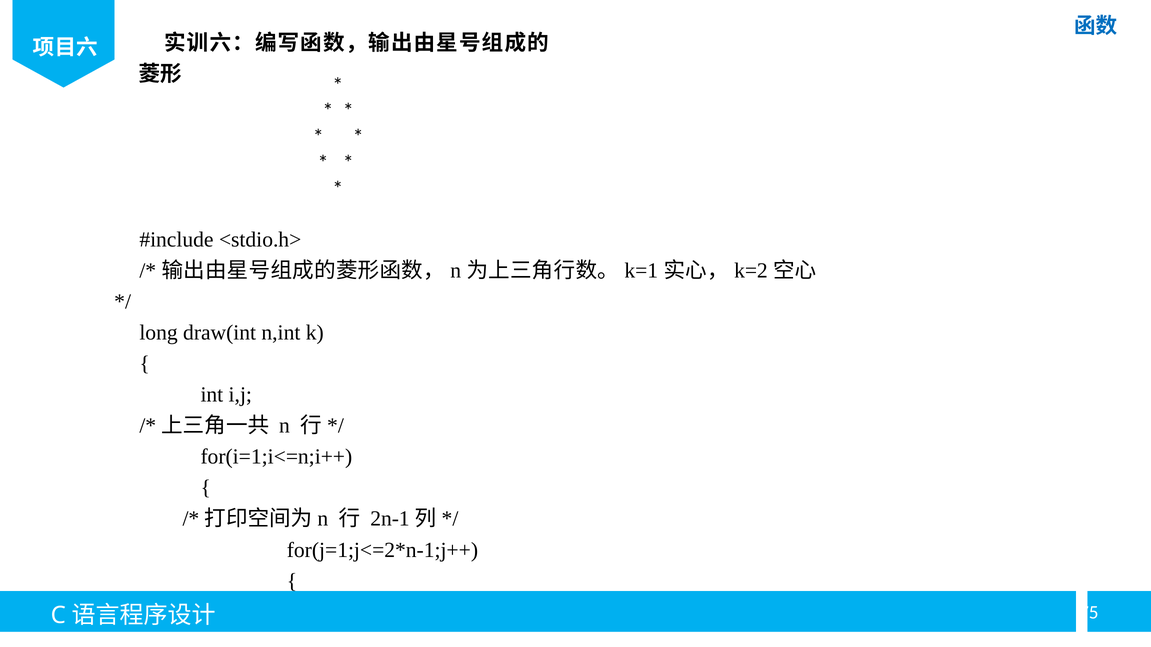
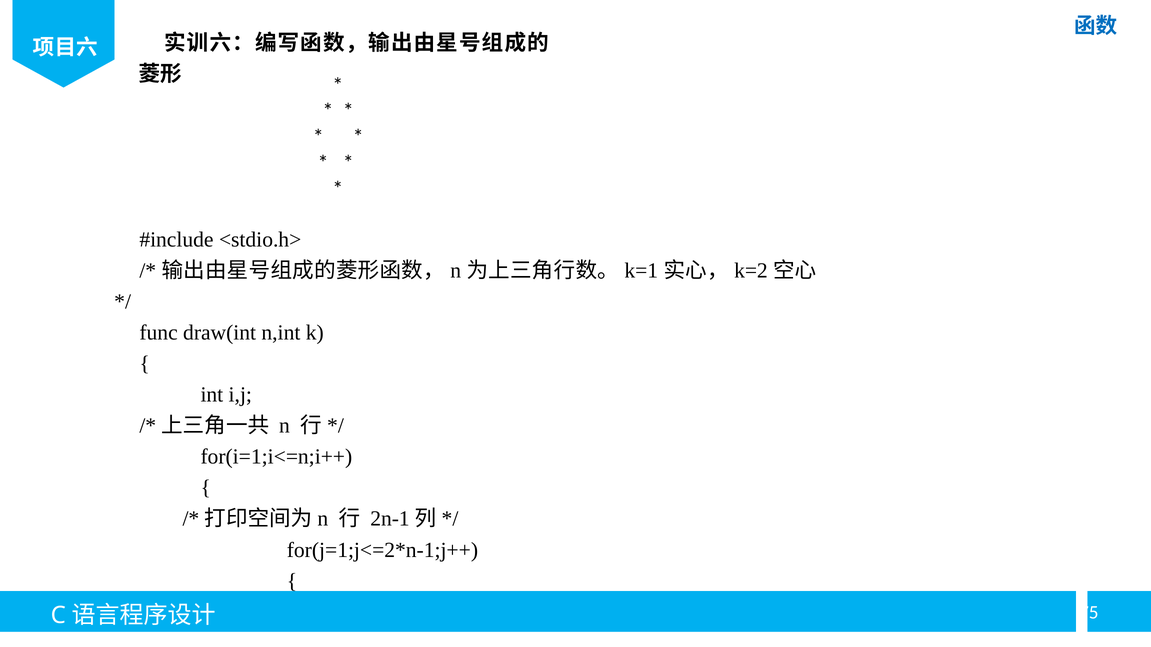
long: long -> func
